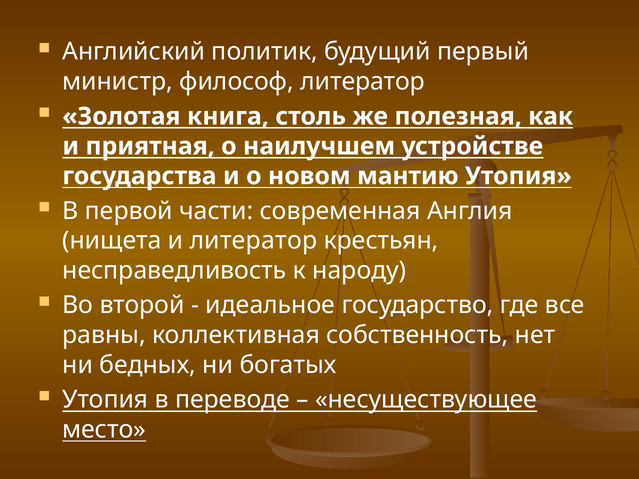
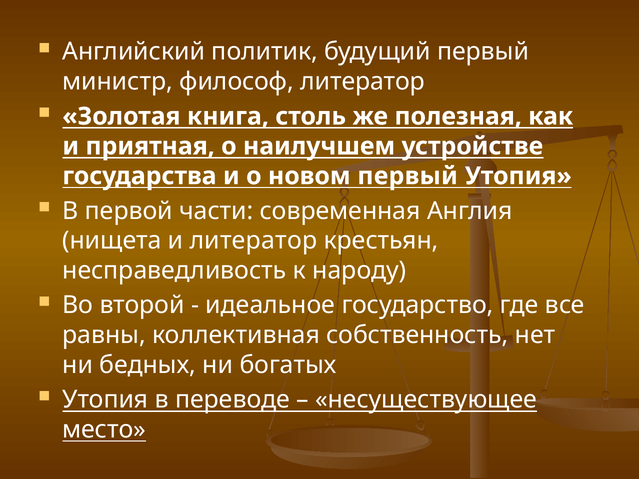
новом мантию: мантию -> первый
